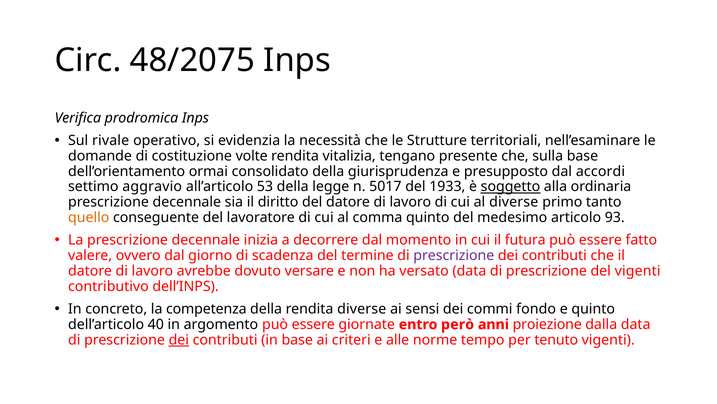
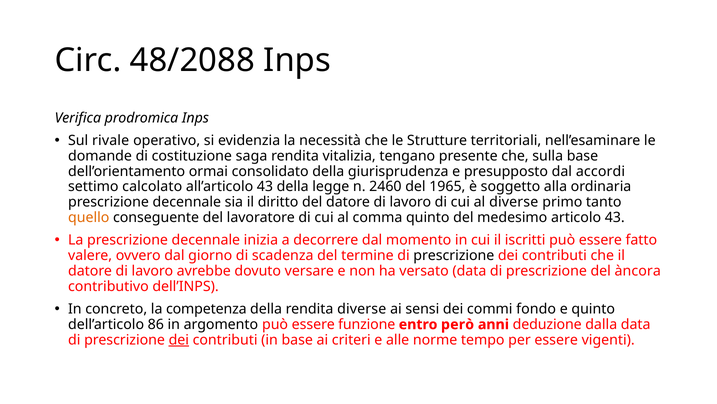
48/2075: 48/2075 -> 48/2088
volte: volte -> saga
aggravio: aggravio -> calcolato
all’articolo 53: 53 -> 43
5017: 5017 -> 2460
1933: 1933 -> 1965
soggetto underline: present -> none
articolo 93: 93 -> 43
futura: futura -> iscritti
prescrizione at (454, 255) colour: purple -> black
del vigenti: vigenti -> àncora
40: 40 -> 86
giornate: giornate -> funzione
proiezione: proiezione -> deduzione
per tenuto: tenuto -> essere
